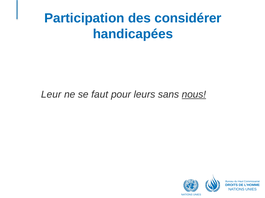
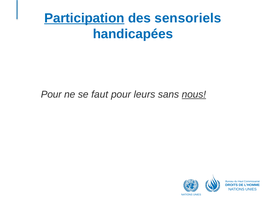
Participation underline: none -> present
considérer: considérer -> sensoriels
Leur at (51, 95): Leur -> Pour
